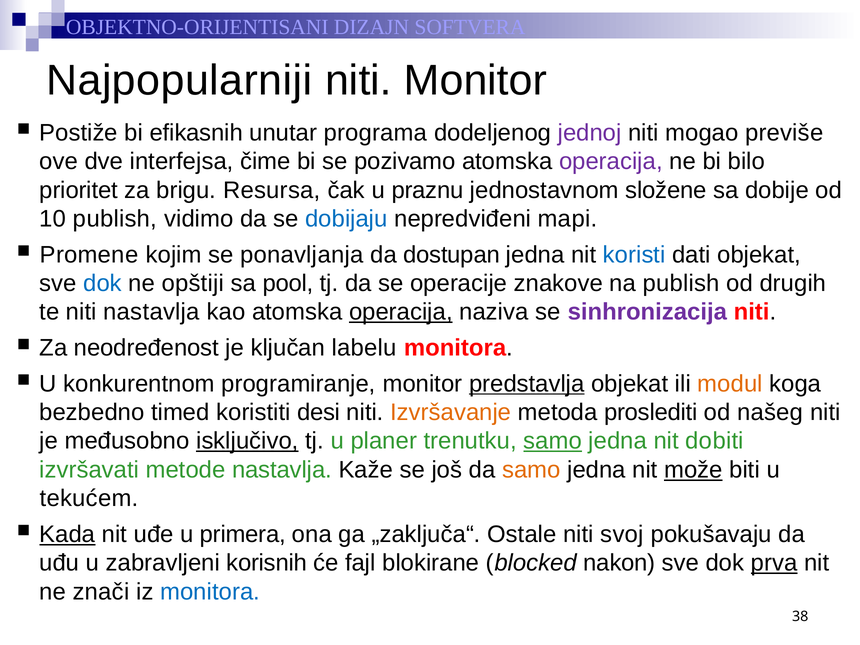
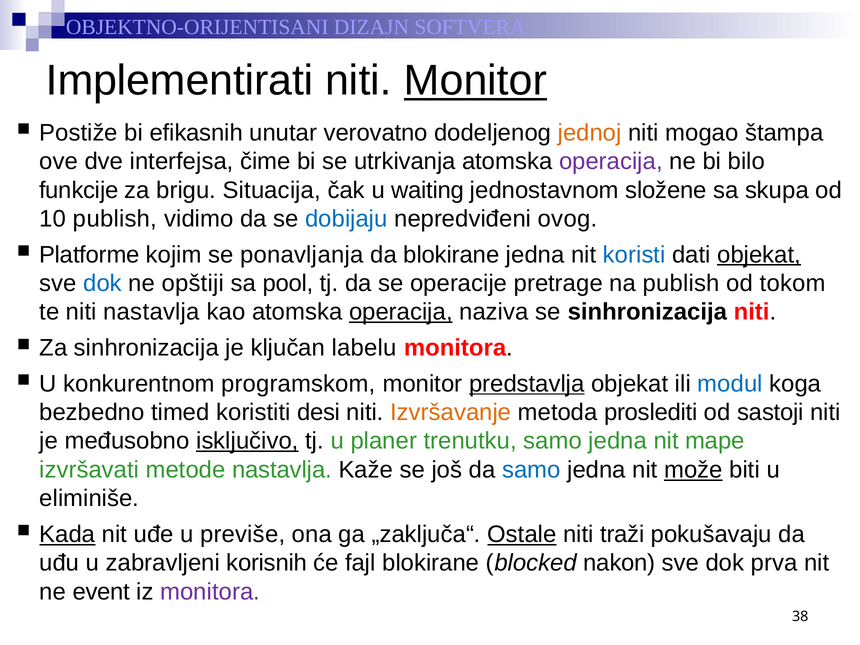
Najpopularniji: Najpopularniji -> Implementirati
Monitor at (475, 81) underline: none -> present
programa: programa -> verovatno
jednoj colour: purple -> orange
previše: previše -> štampa
pozivamo: pozivamo -> utrkivanja
prioritet: prioritet -> funkcije
Resursa: Resursa -> Situacija
praznu: praznu -> waiting
dobije: dobije -> skupa
mapi: mapi -> ovog
Promene: Promene -> Platforme
da dostupan: dostupan -> blokirane
objekat at (759, 255) underline: none -> present
znakove: znakove -> pretrage
drugih: drugih -> tokom
sinhronizacija at (647, 312) colour: purple -> black
Za neodređenost: neodređenost -> sinhronizacija
programiranje: programiranje -> programskom
modul colour: orange -> blue
našeg: našeg -> sastoji
samo at (553, 441) underline: present -> none
dobiti: dobiti -> mape
samo at (531, 470) colour: orange -> blue
tekućem: tekućem -> eliminiše
primera: primera -> previše
Ostale underline: none -> present
svoj: svoj -> traži
prva underline: present -> none
znači: znači -> event
monitora at (210, 592) colour: blue -> purple
